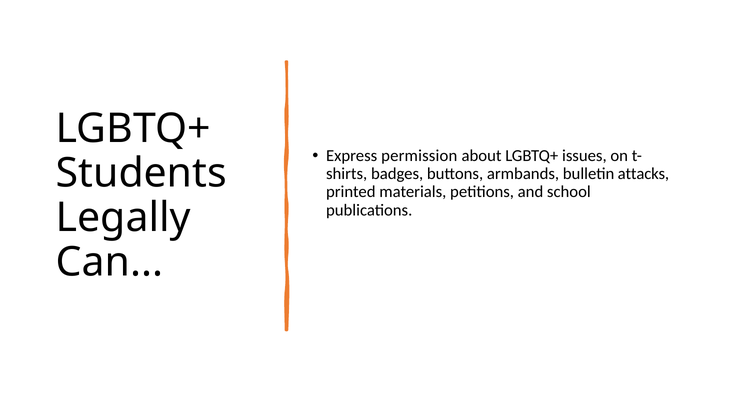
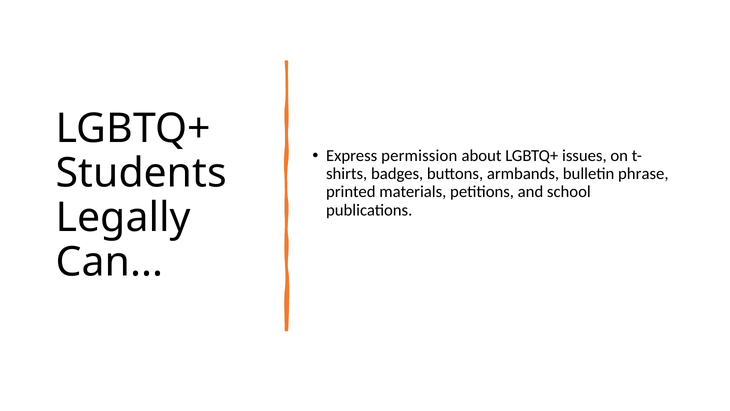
attacks: attacks -> phrase
